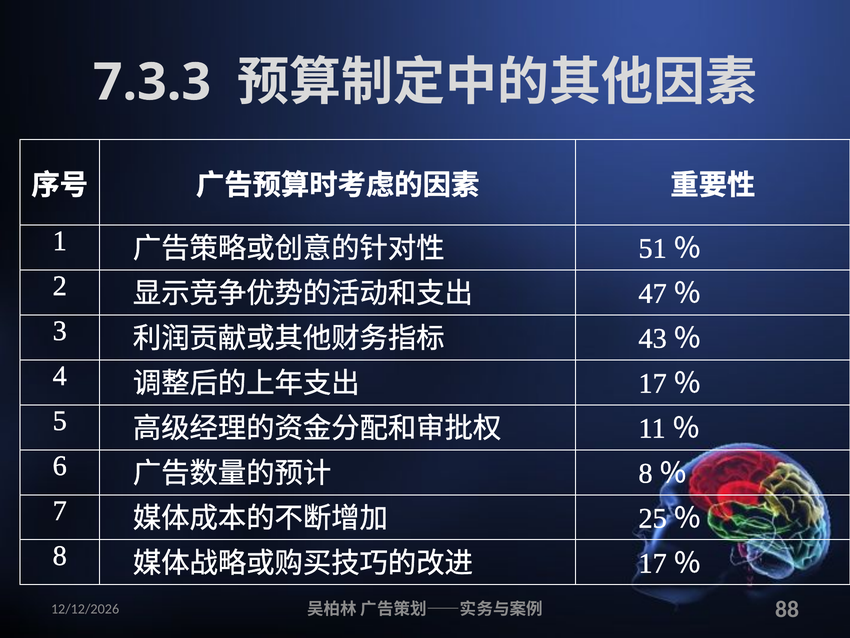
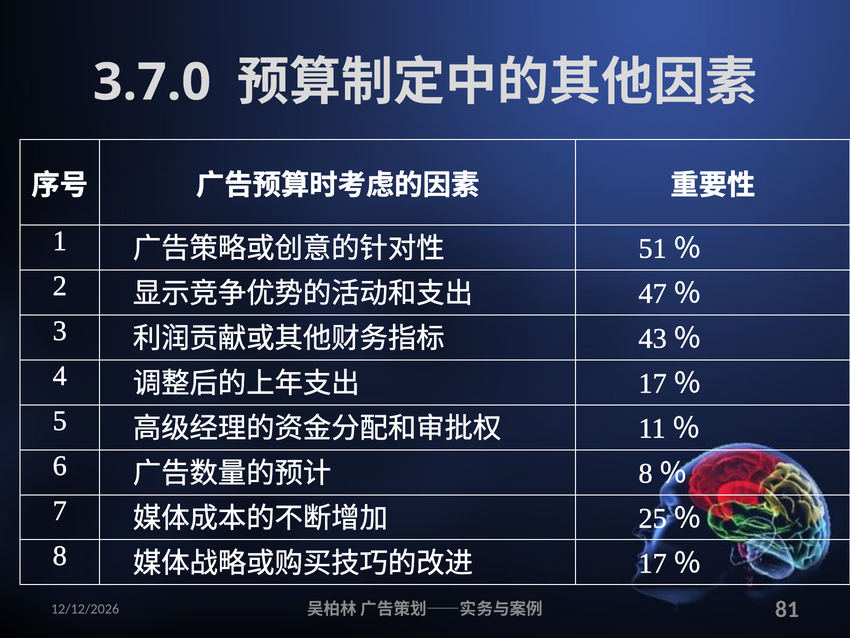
7.3.3: 7.3.3 -> 3.7.0
88: 88 -> 81
